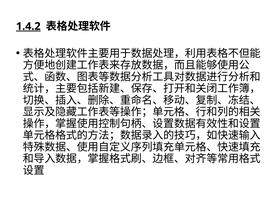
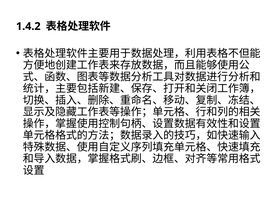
1.4.2 underline: present -> none
